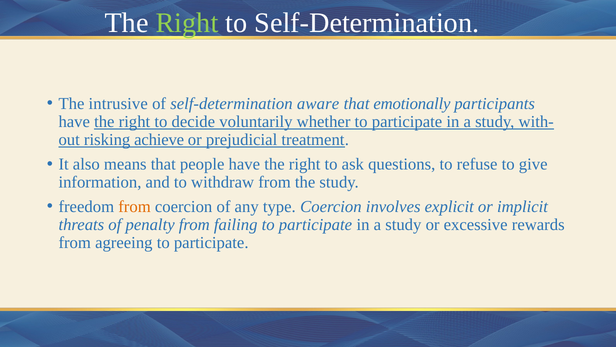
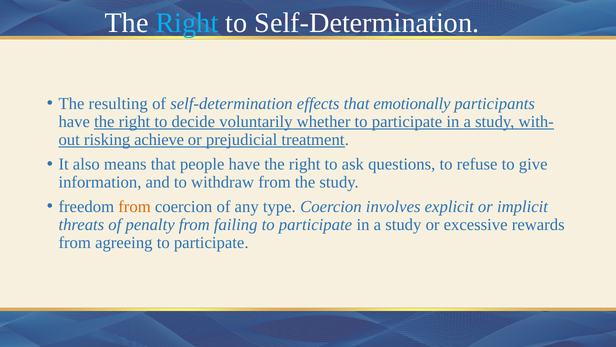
Right at (187, 23) colour: light green -> light blue
intrusive: intrusive -> resulting
aware: aware -> effects
